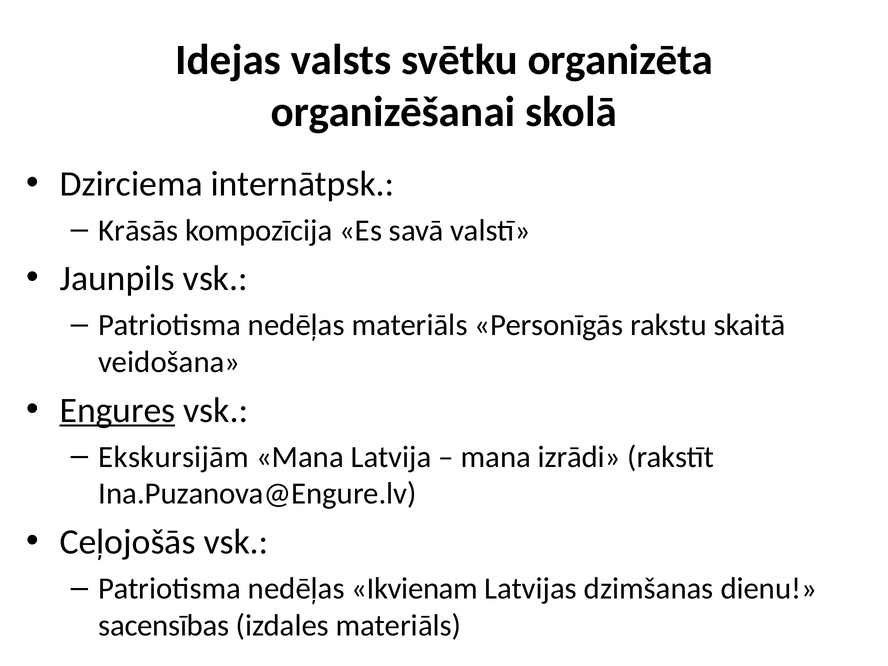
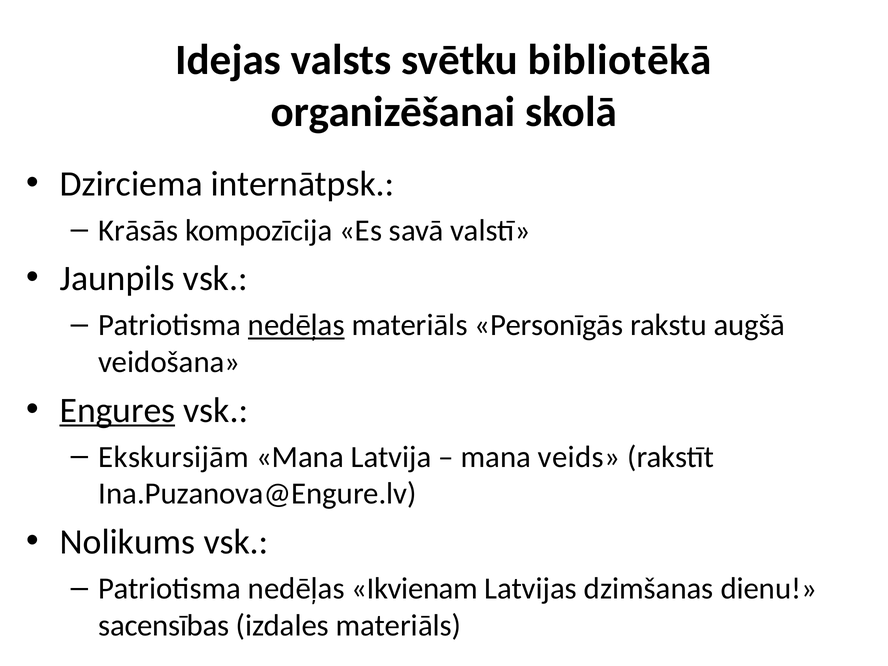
organizēta: organizēta -> bibliotēkā
nedēļas at (296, 325) underline: none -> present
skaitā: skaitā -> augšā
izrādi: izrādi -> veids
Ceļojošās: Ceļojošās -> Nolikums
